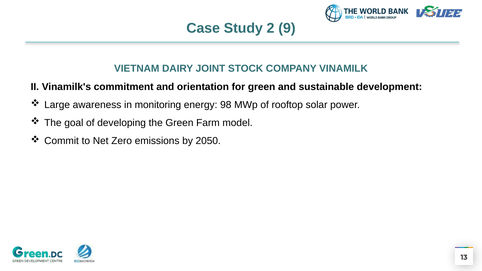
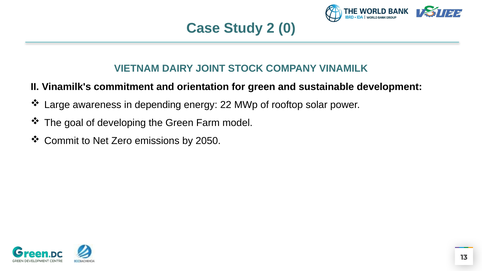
9: 9 -> 0
monitoring: monitoring -> depending
98: 98 -> 22
